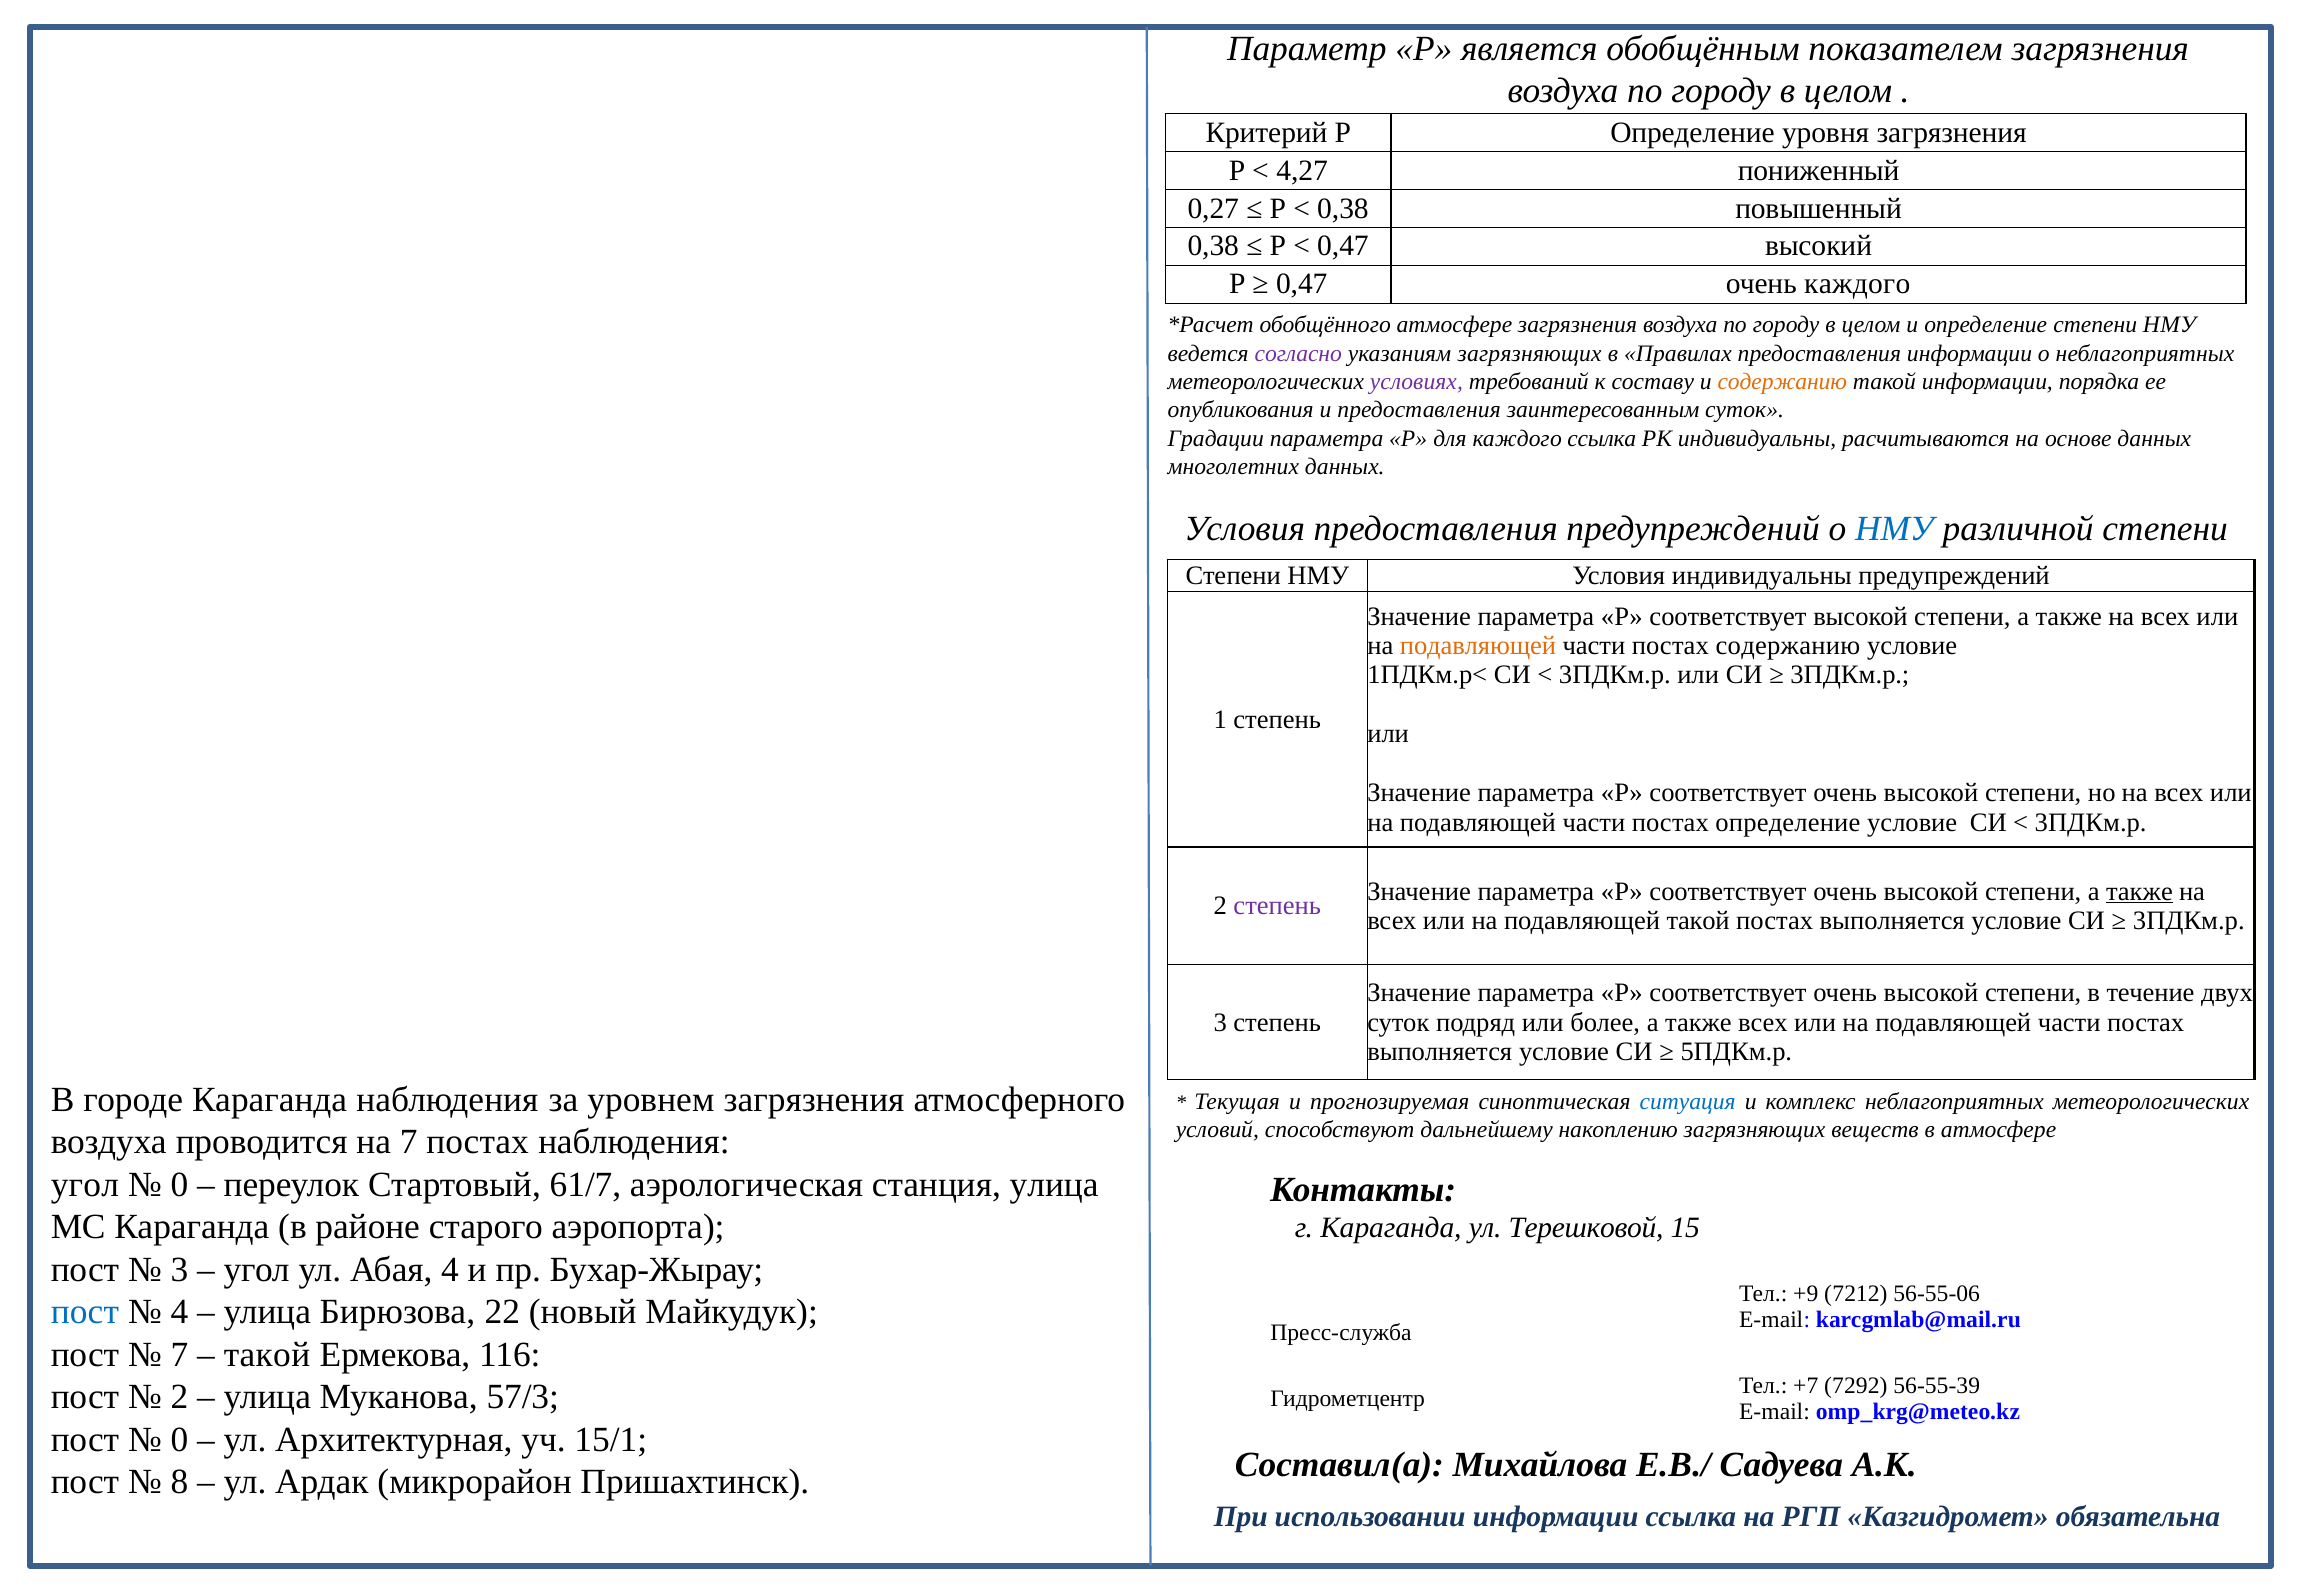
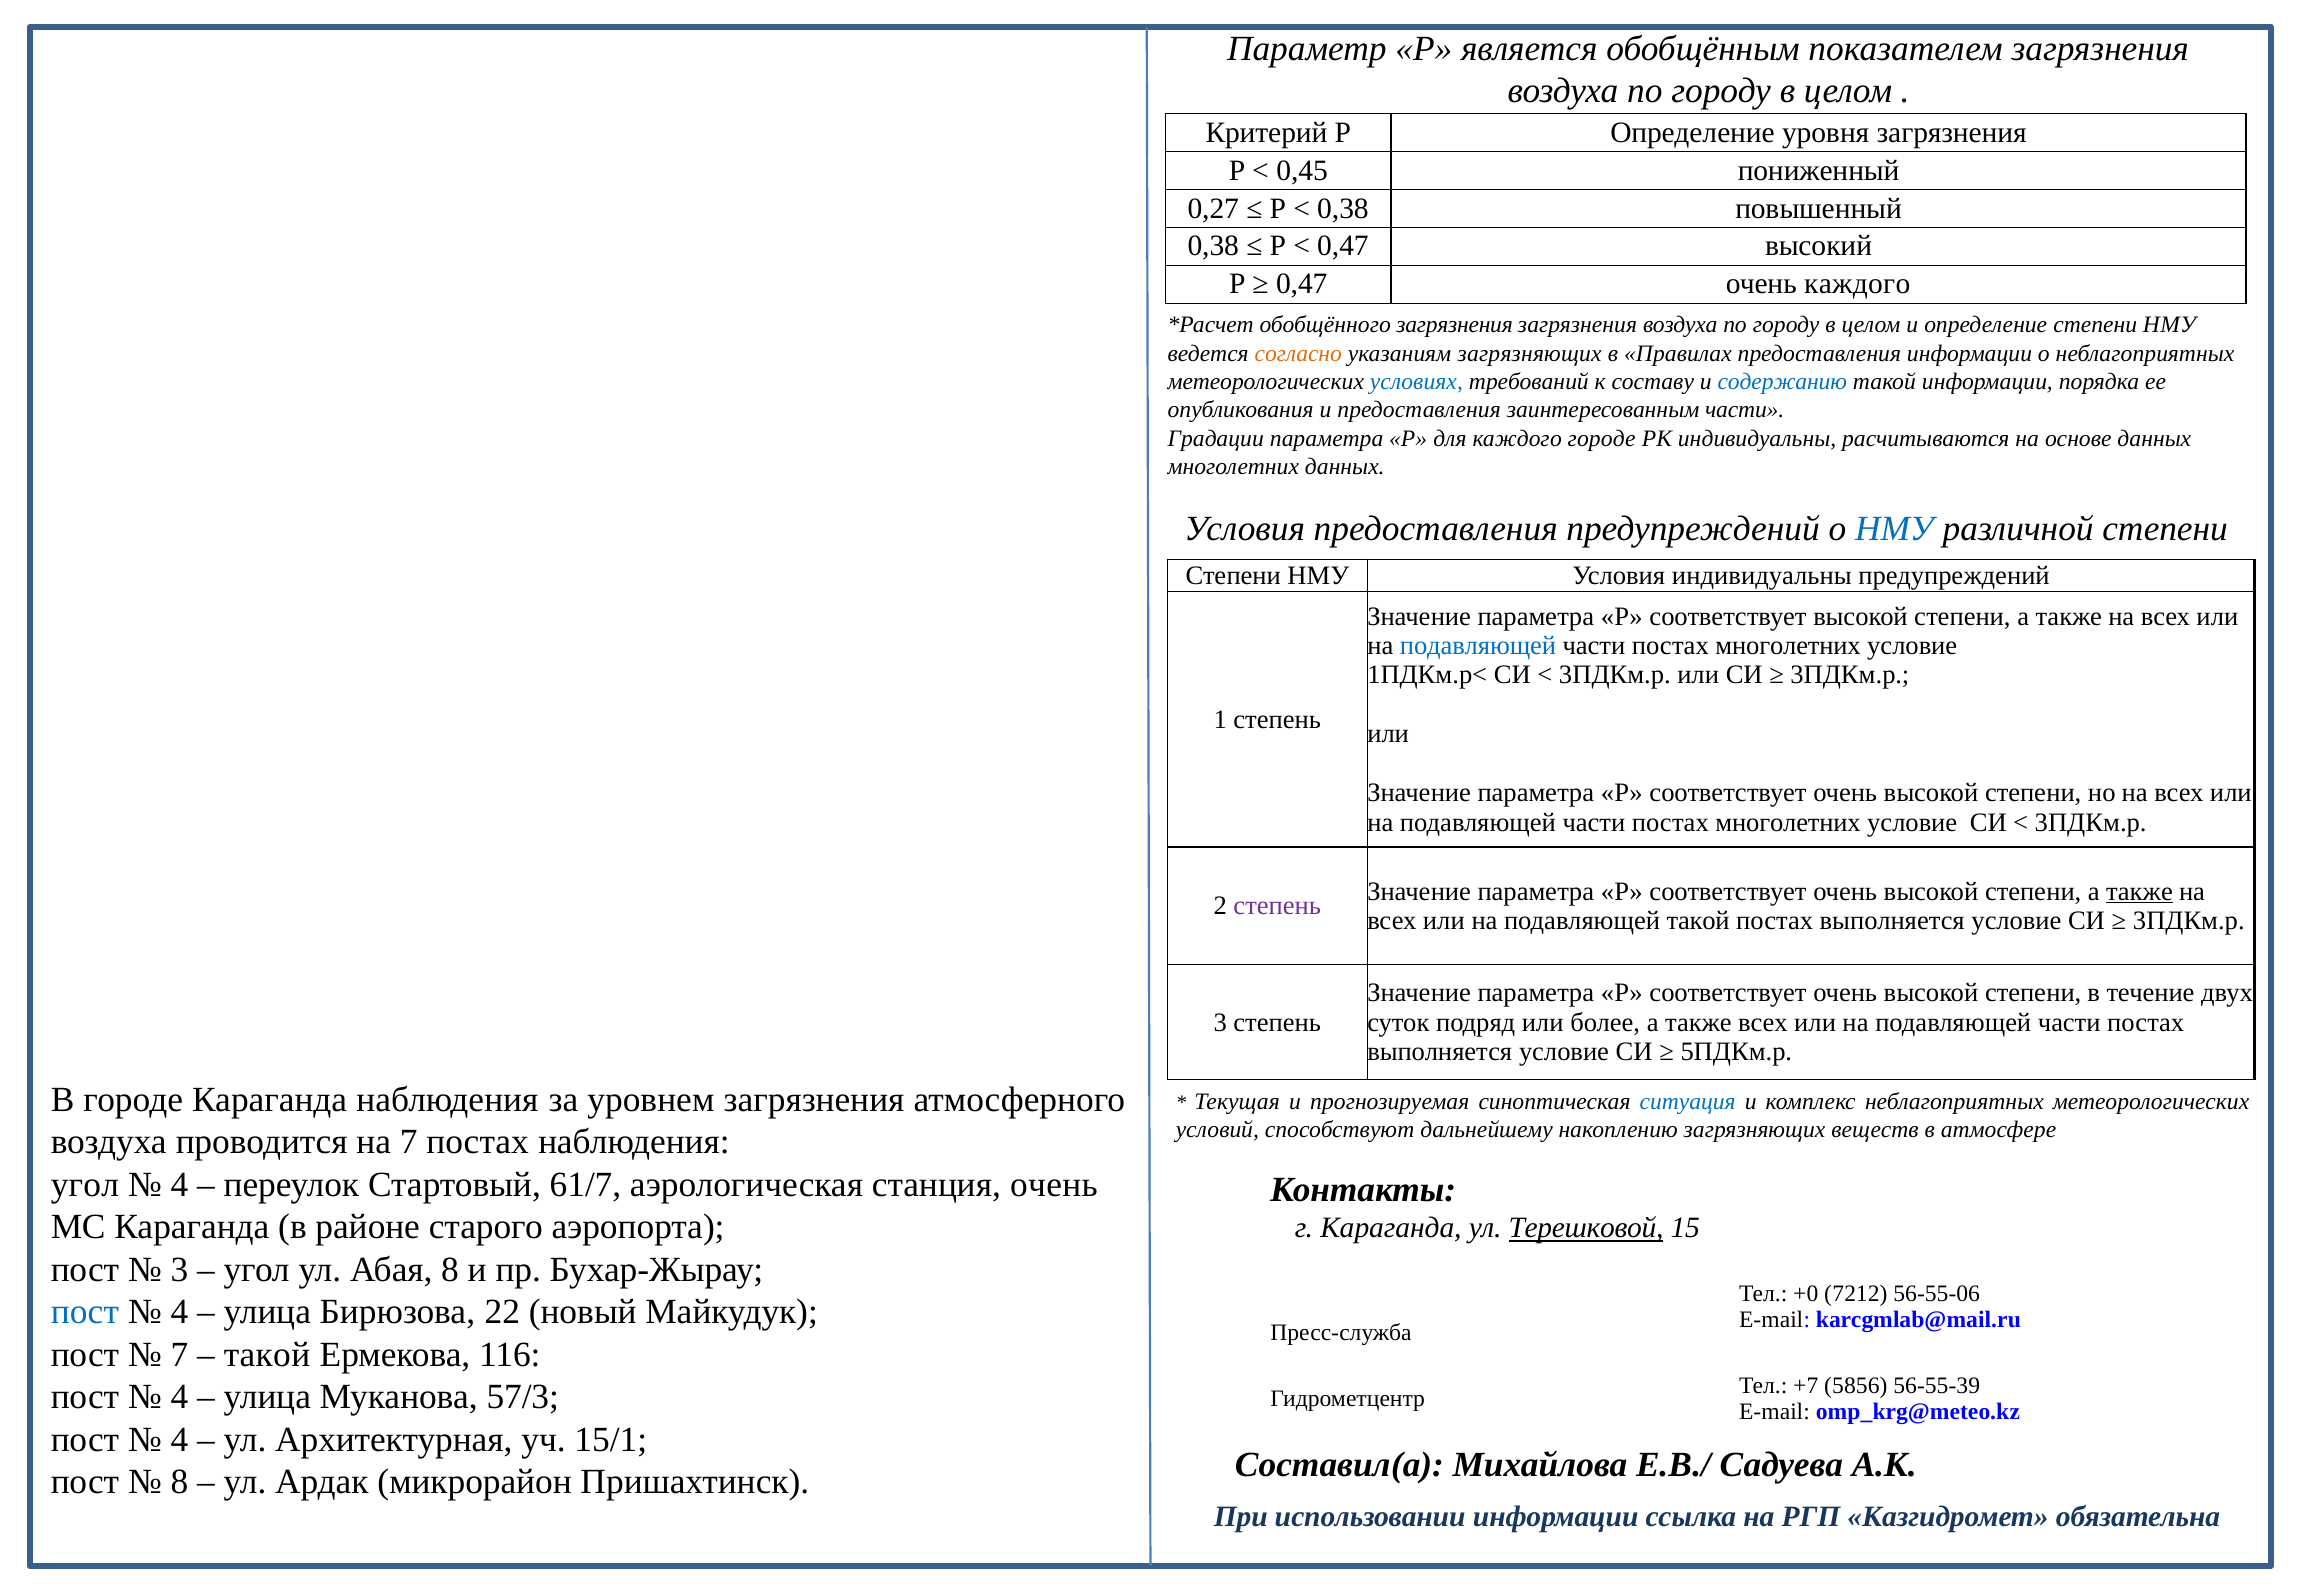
4,27: 4,27 -> 0,45
обобщённого атмосфере: атмосфере -> загрязнения
согласно colour: purple -> orange
условиях colour: purple -> blue
содержанию at (1782, 382) colour: orange -> blue
заинтересованным суток: суток -> части
каждого ссылка: ссылка -> городе
подавляющей at (1478, 646) colour: orange -> blue
содержанию at (1788, 646): содержанию -> многолетних
определение at (1788, 822): определение -> многолетних
0 at (179, 1185): 0 -> 4
станция улица: улица -> очень
Терешковой underline: none -> present
Абая 4: 4 -> 8
+9: +9 -> +0
7292: 7292 -> 5856
2 at (179, 1397): 2 -> 4
0 at (179, 1439): 0 -> 4
